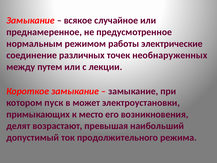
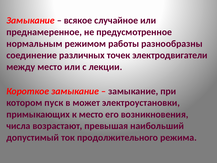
электрические: электрические -> разнообразны
необнаруженных: необнаруженных -> электродвигатели
между путем: путем -> место
делят: делят -> числа
